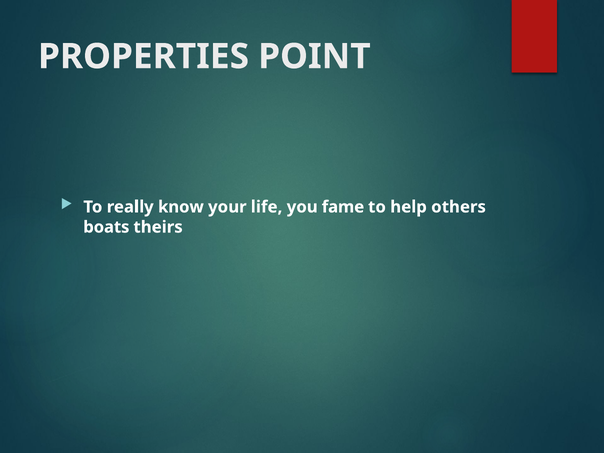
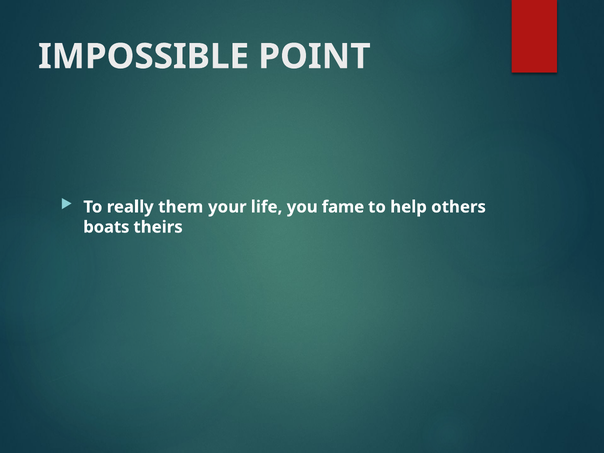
PROPERTIES: PROPERTIES -> IMPOSSIBLE
know: know -> them
